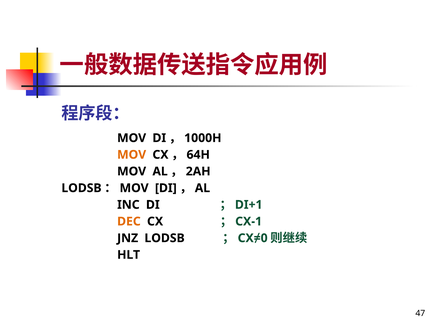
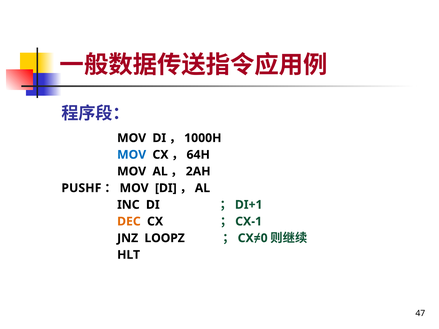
MOV at (132, 155) colour: orange -> blue
LODSB at (81, 188): LODSB -> PUSHF
JNZ LODSB: LODSB -> LOOPZ
